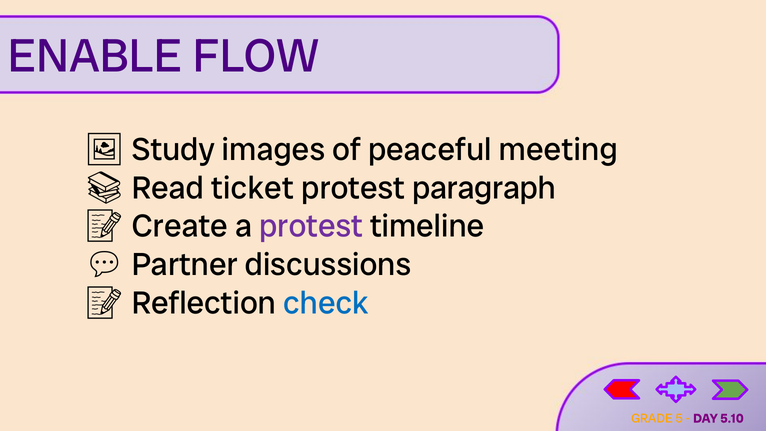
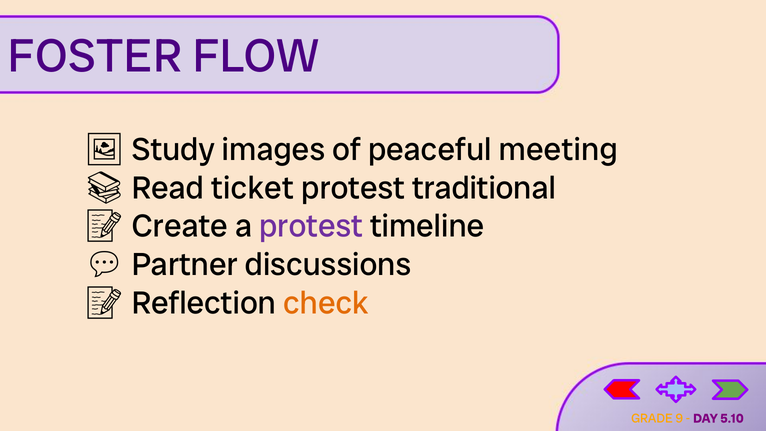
ENABLE: ENABLE -> FOSTER
paragraph: paragraph -> traditional
check colour: blue -> orange
5: 5 -> 9
